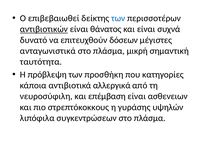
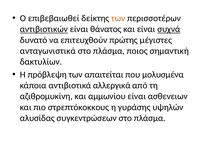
των at (118, 18) colour: blue -> orange
συχνά underline: none -> present
δόσεων: δόσεων -> πρώτης
μικρή: μικρή -> ποιος
ταυτότητα: ταυτότητα -> δακτυλίων
προσθήκη: προσθήκη -> απαιτείται
κατηγορίες: κατηγορίες -> μολυσμένα
νευροσύφιλη: νευροσύφιλη -> αζιθρομυκίνη
επέμβαση: επέμβαση -> αμμωνίου
λιπόφιλα: λιπόφιλα -> αλυσίδας
